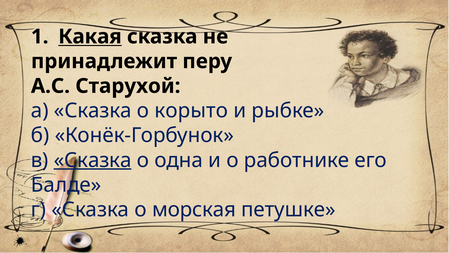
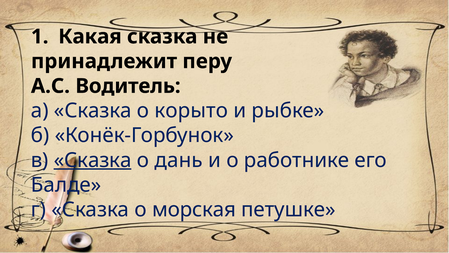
Какая underline: present -> none
Старухой: Старухой -> Водитель
одна: одна -> дань
